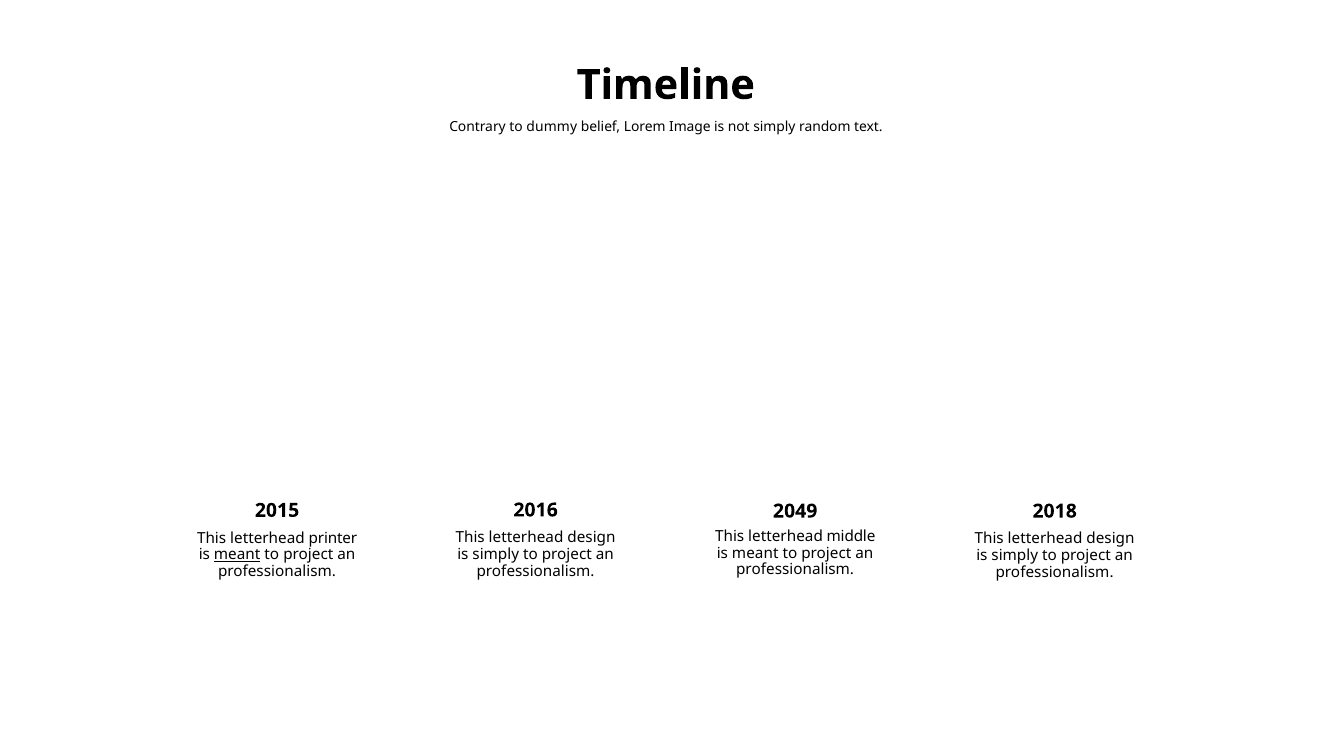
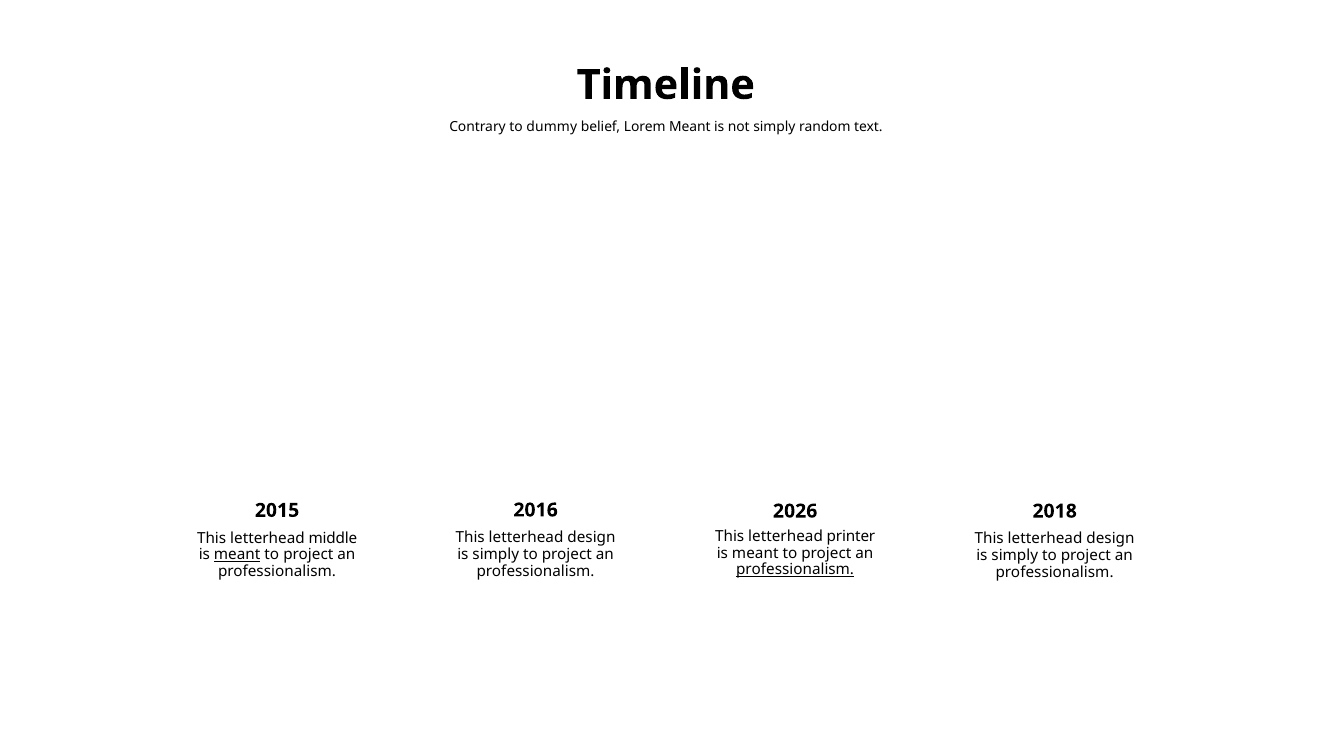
Lorem Image: Image -> Meant
2049: 2049 -> 2026
middle: middle -> printer
printer: printer -> middle
professionalism at (795, 570) underline: none -> present
